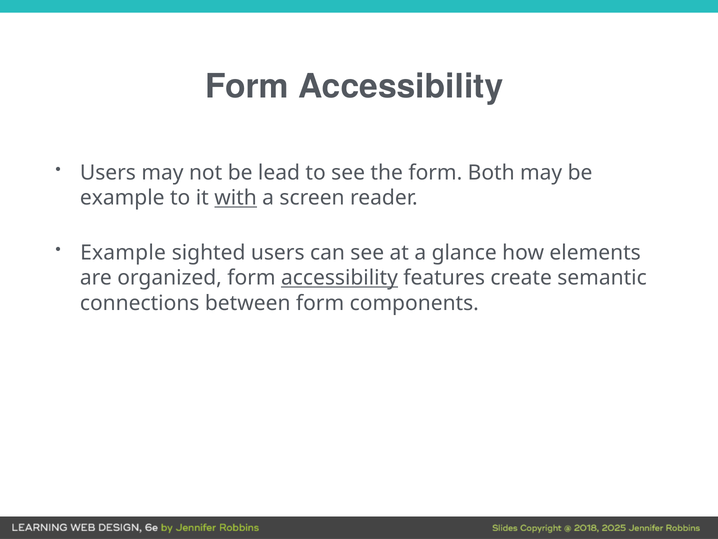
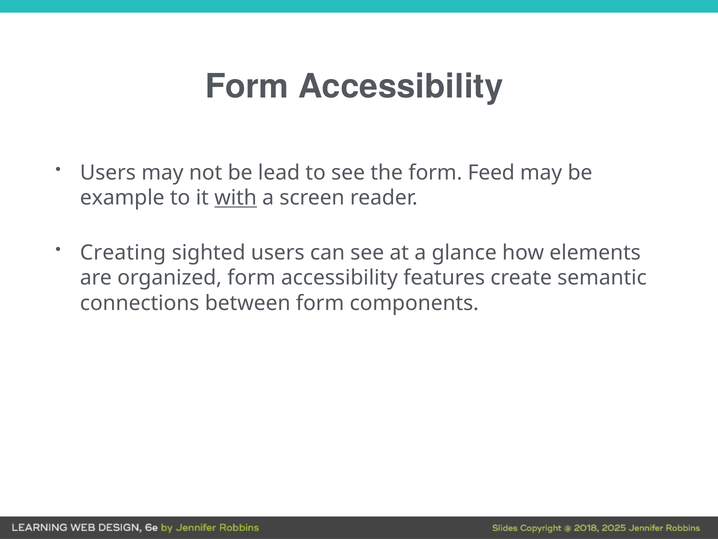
Both: Both -> Feed
Example at (123, 252): Example -> Creating
accessibility at (339, 278) underline: present -> none
